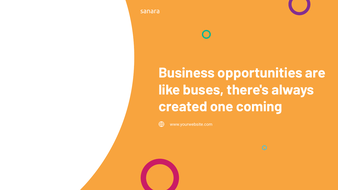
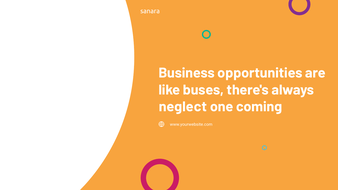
created: created -> neglect
